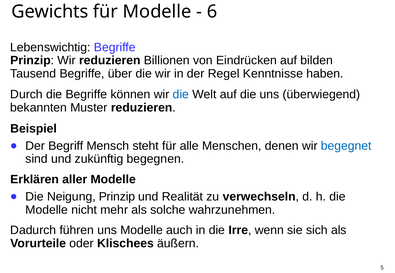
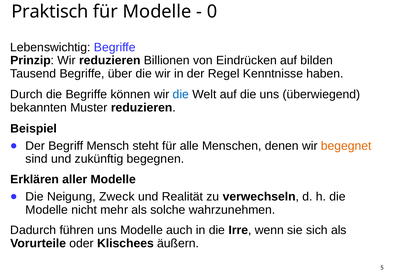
Gewichts: Gewichts -> Praktisch
6: 6 -> 0
begegnet colour: blue -> orange
Neigung Prinzip: Prinzip -> Zweck
